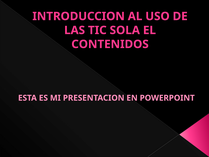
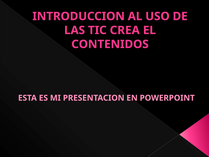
SOLA: SOLA -> CREA
